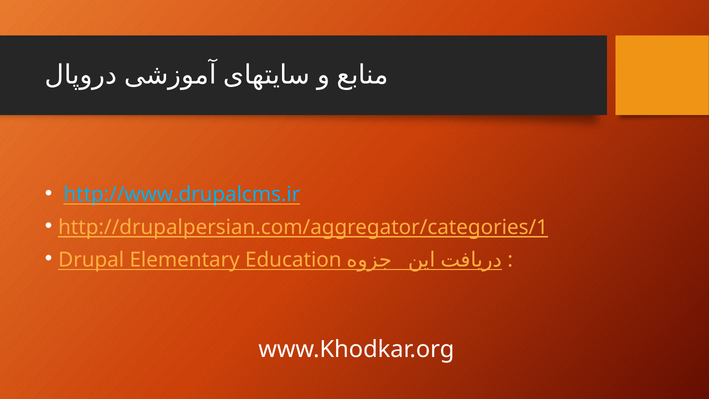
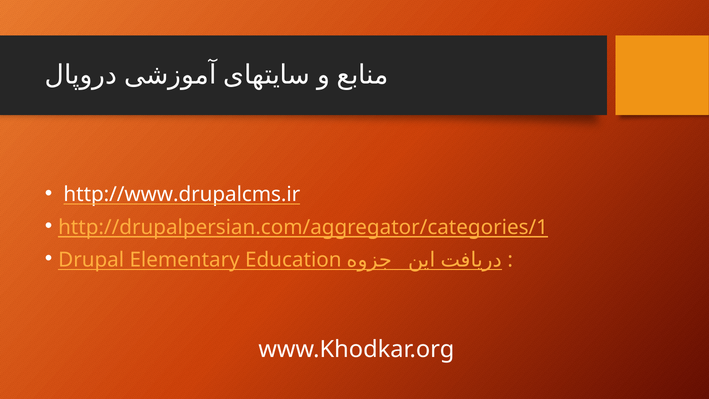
http://www.drupalcms.ir colour: light blue -> white
